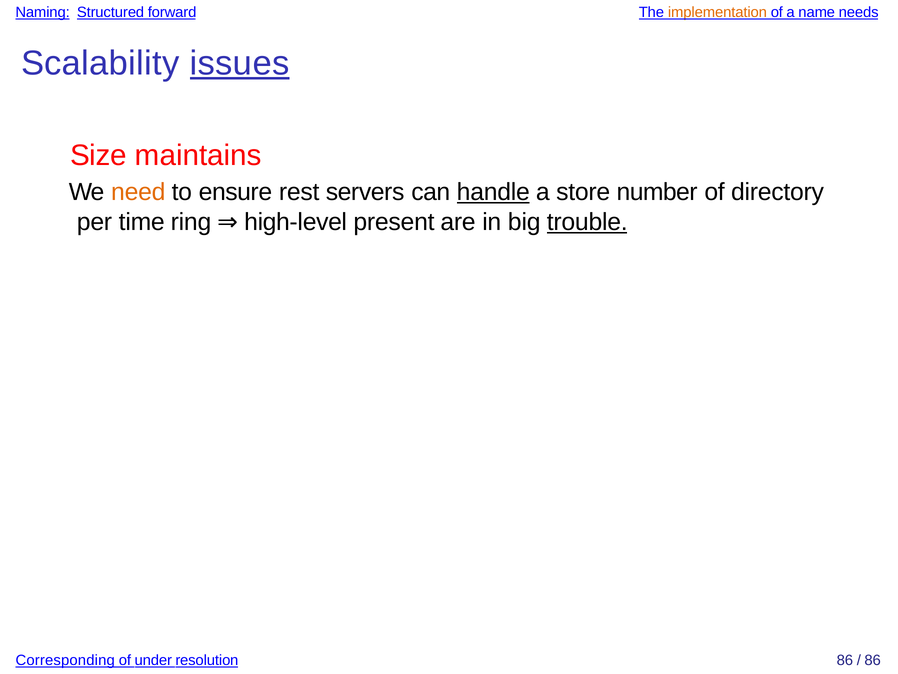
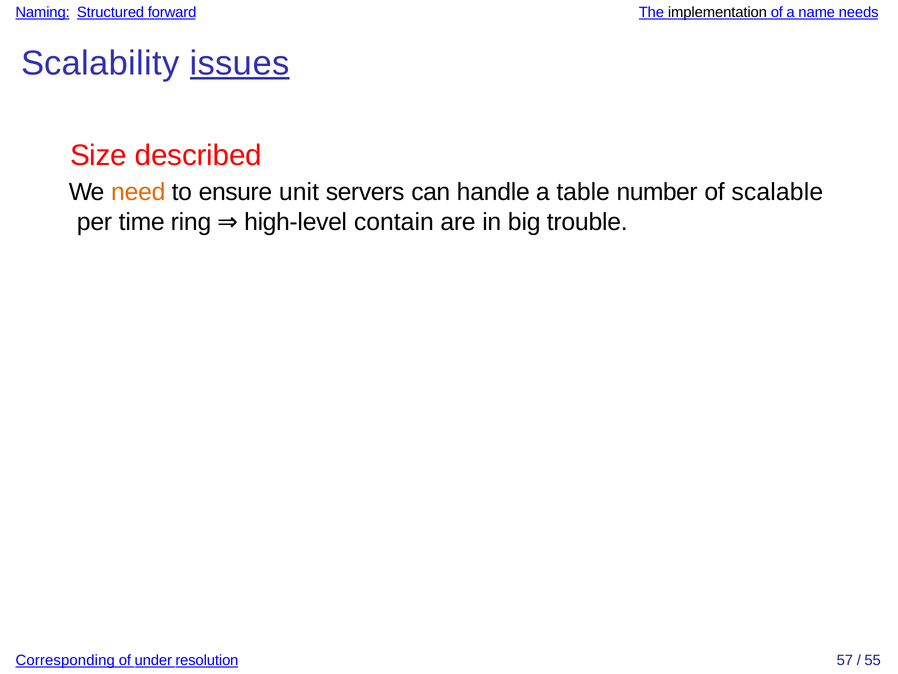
implementation colour: orange -> black
maintains: maintains -> described
rest: rest -> unit
handle underline: present -> none
store: store -> table
directory: directory -> scalable
present: present -> contain
trouble underline: present -> none
resolution 86: 86 -> 57
86 at (873, 661): 86 -> 55
